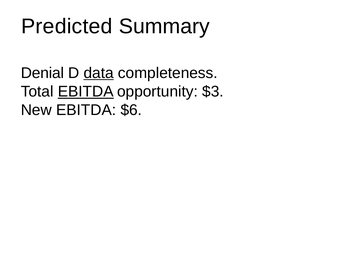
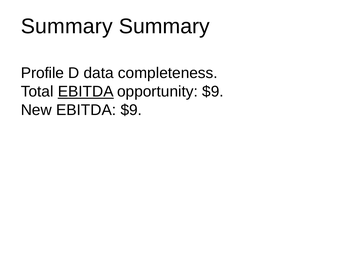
Predicted at (67, 26): Predicted -> Summary
Denial: Denial -> Profile
data underline: present -> none
opportunity $3: $3 -> $9
EBITDA $6: $6 -> $9
